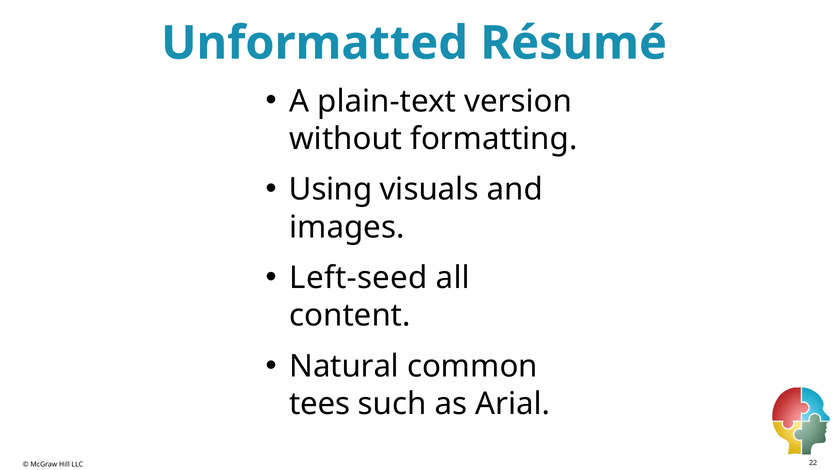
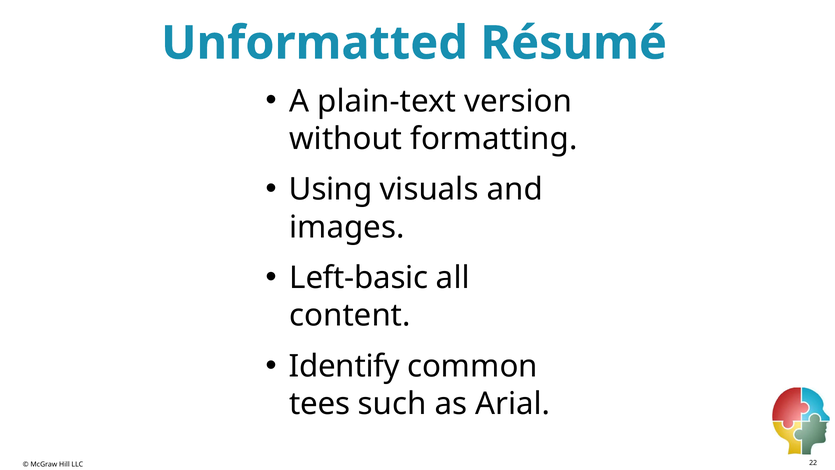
Left-seed: Left-seed -> Left-basic
Natural: Natural -> Identify
